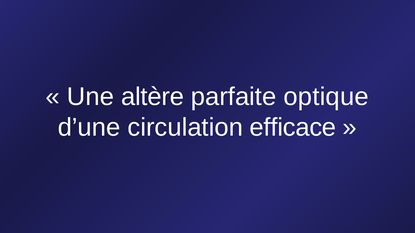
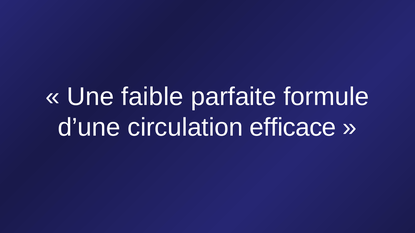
altère: altère -> faible
optique: optique -> formule
